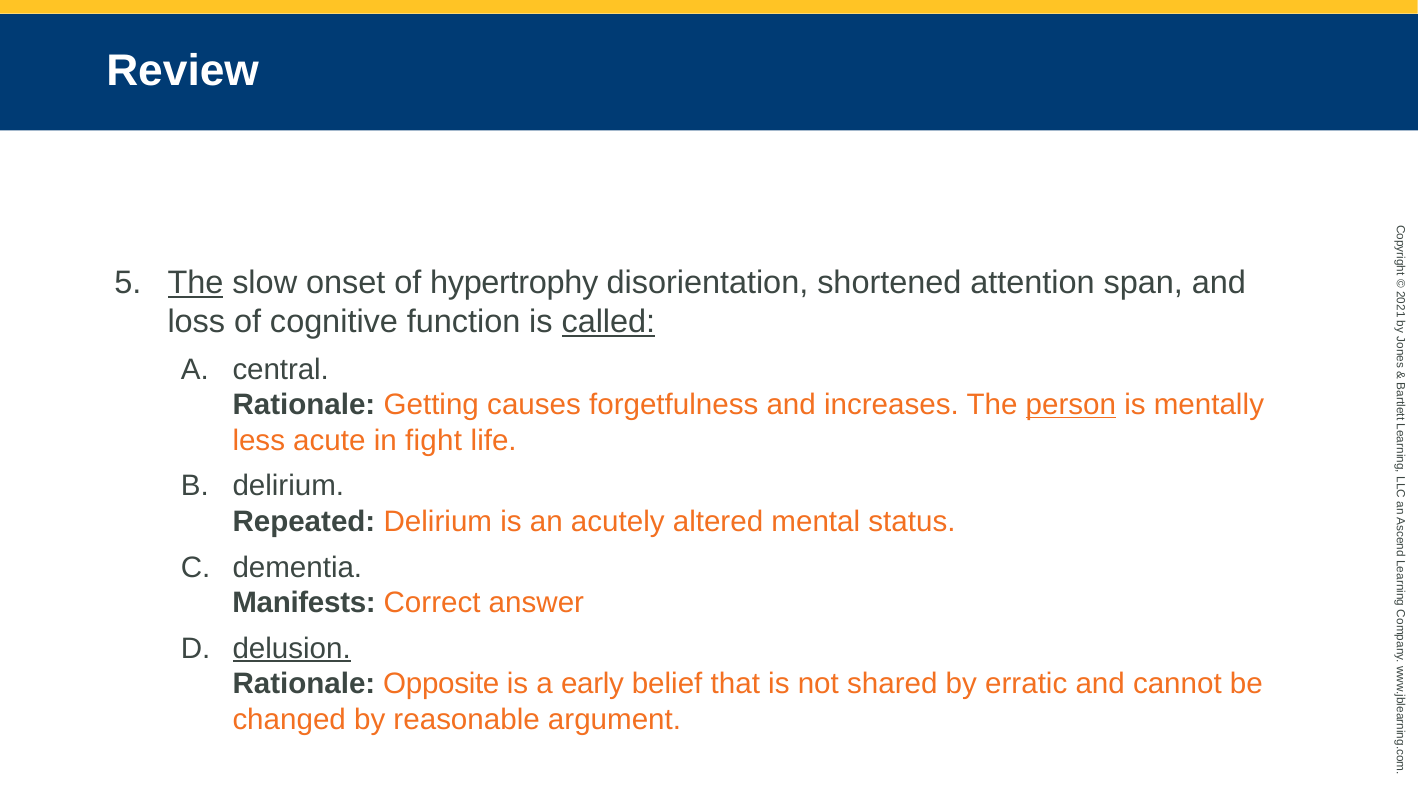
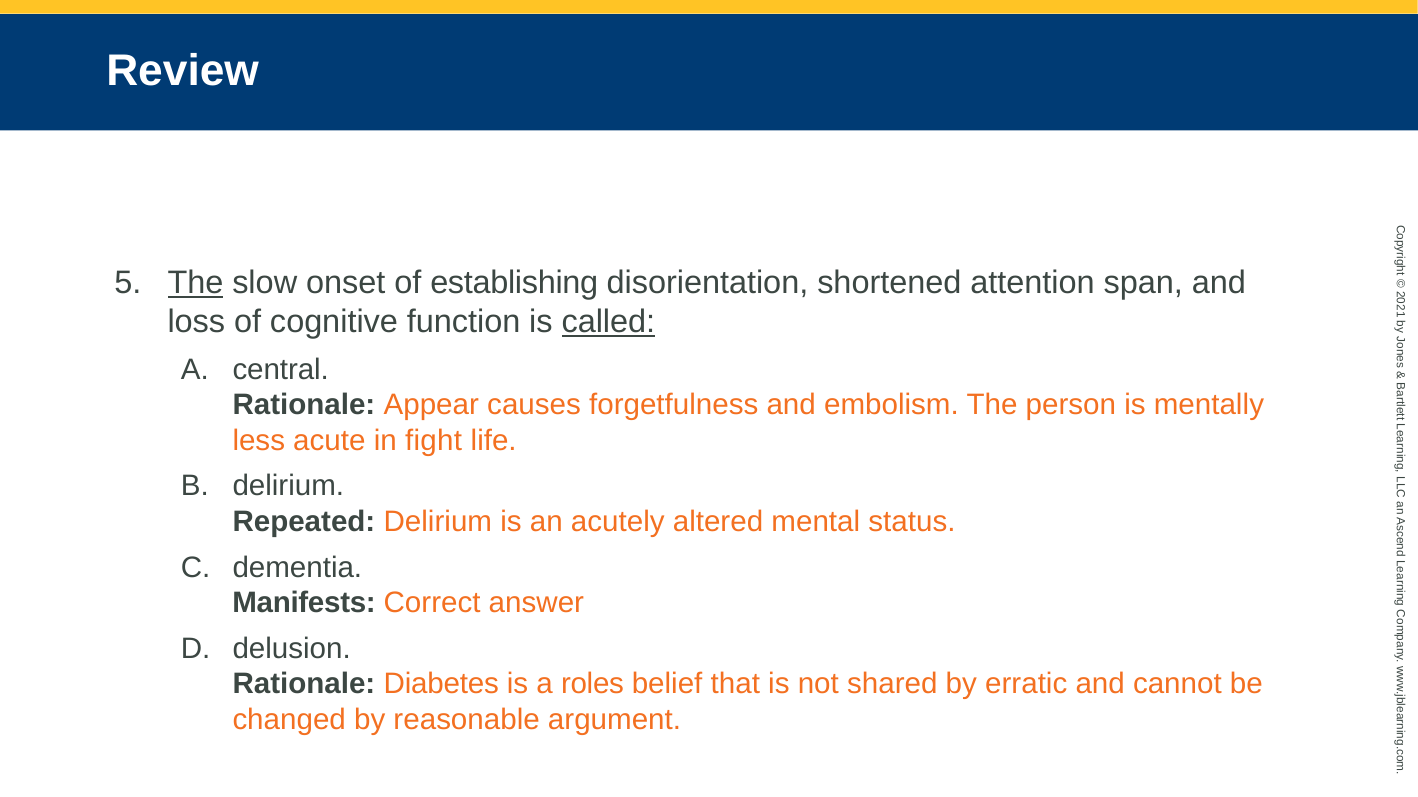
hypertrophy: hypertrophy -> establishing
Getting: Getting -> Appear
increases: increases -> embolism
person underline: present -> none
delusion underline: present -> none
Opposite: Opposite -> Diabetes
early: early -> roles
